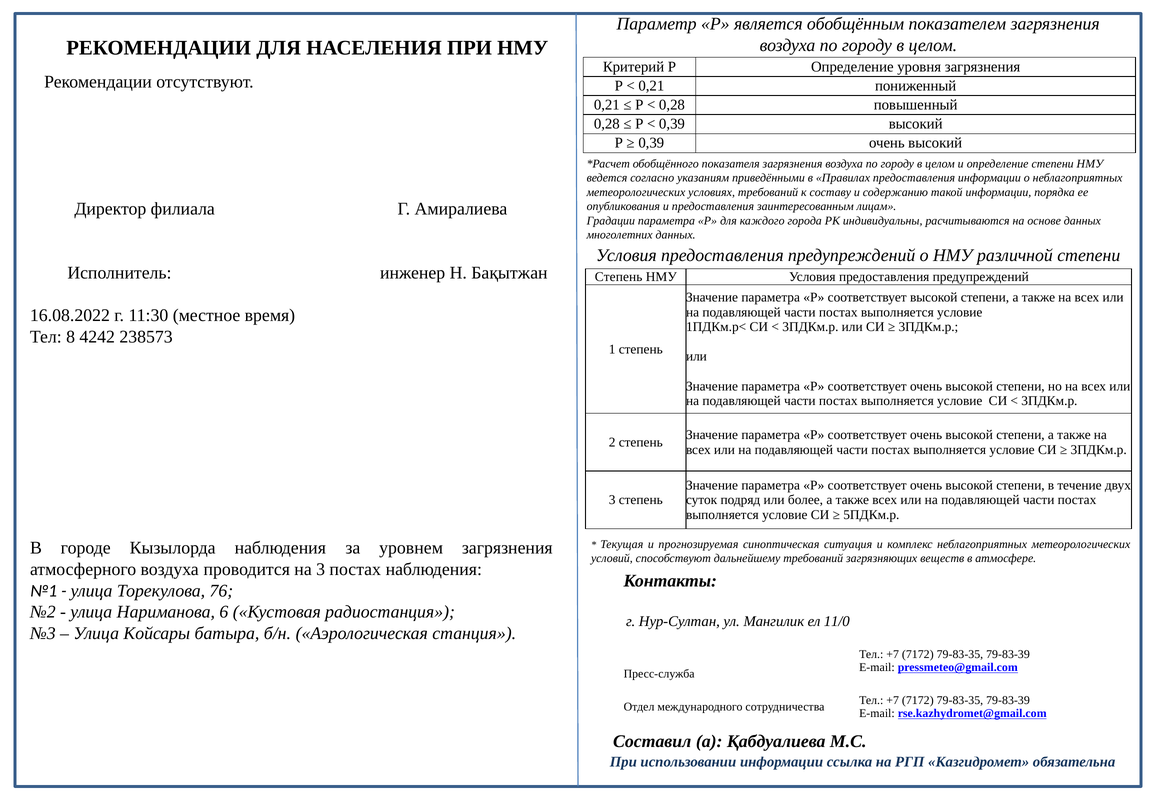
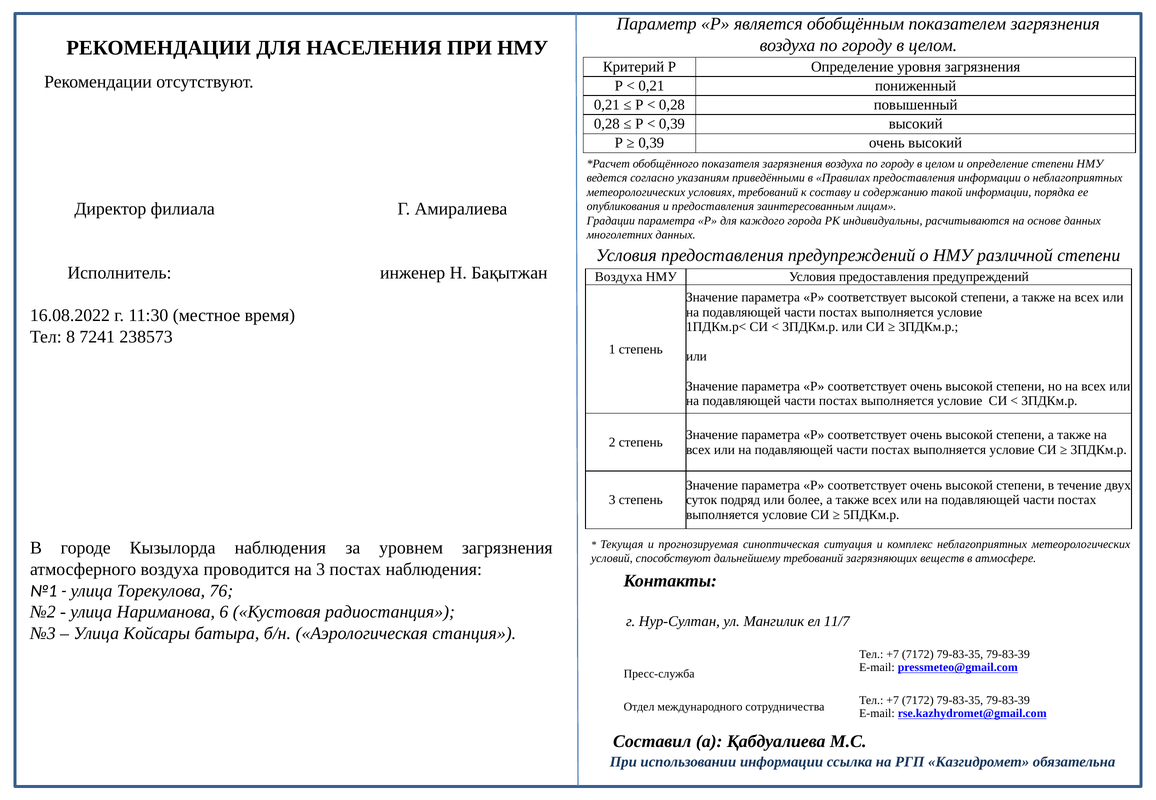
Степень at (619, 277): Степень -> Воздуха
4242: 4242 -> 7241
11/0: 11/0 -> 11/7
